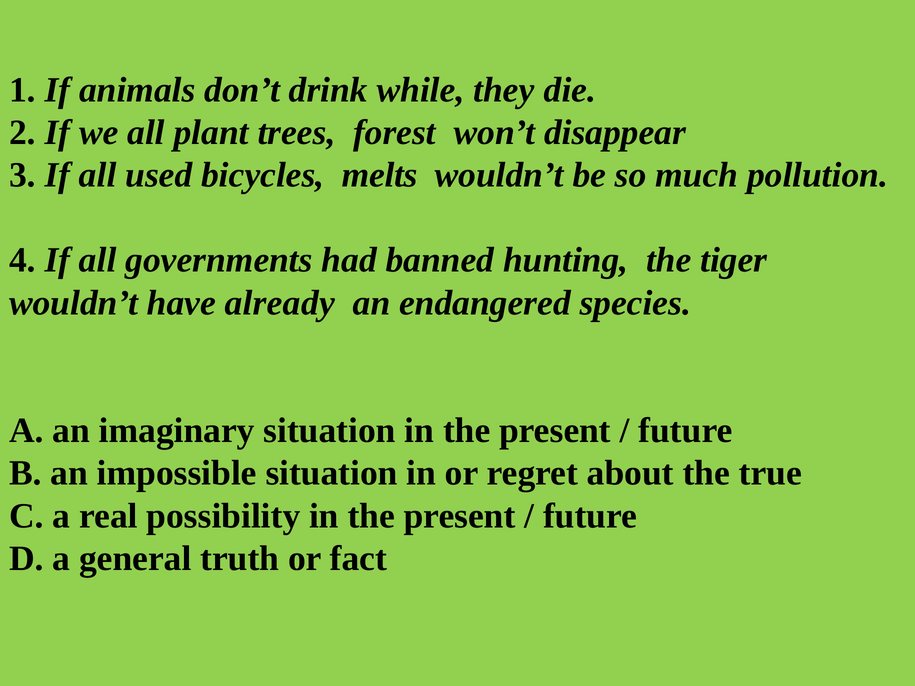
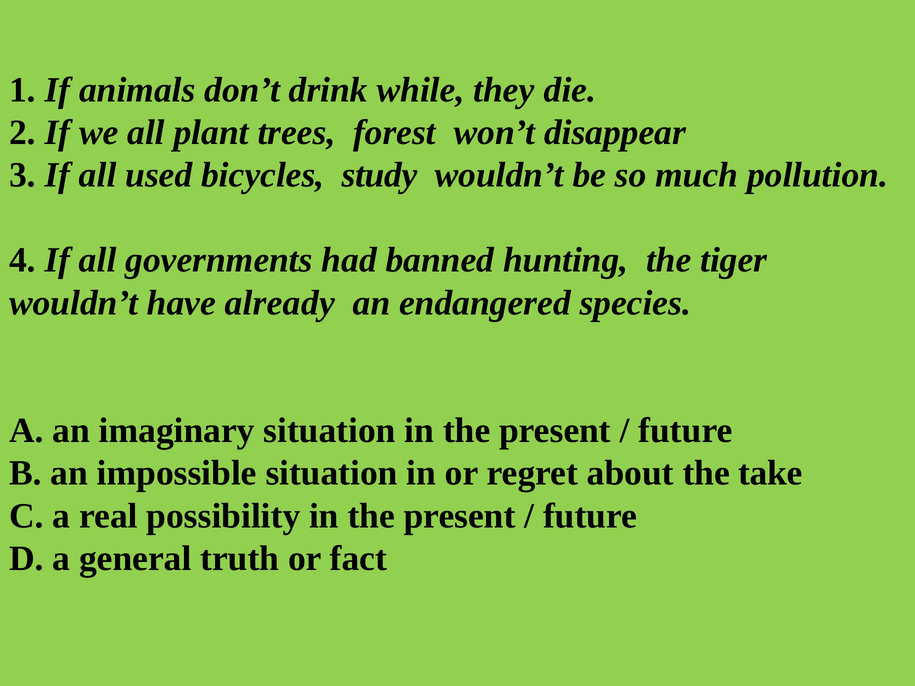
melts: melts -> study
true: true -> take
